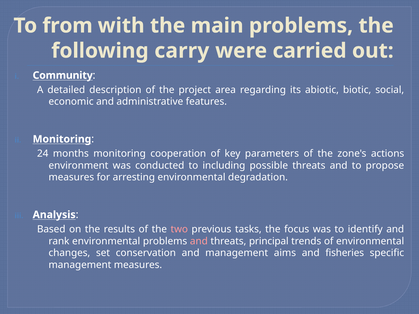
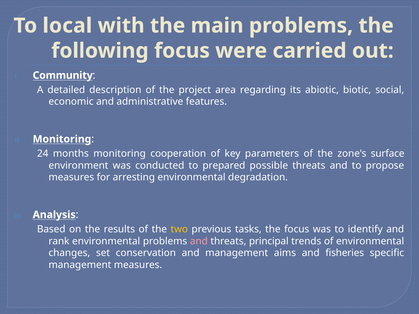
from: from -> local
following carry: carry -> focus
actions: actions -> surface
including: including -> prepared
two colour: pink -> yellow
